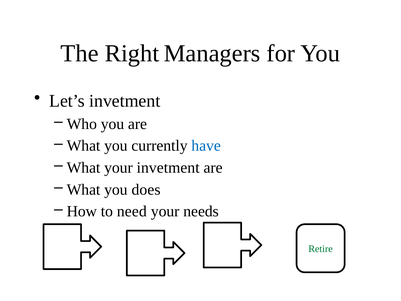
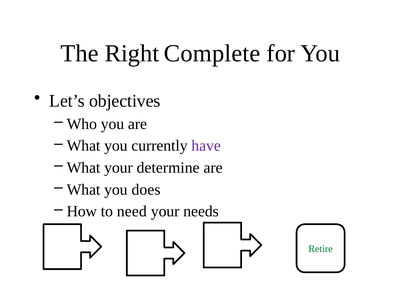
Managers: Managers -> Complete
Let’s invetment: invetment -> objectives
have colour: blue -> purple
your invetment: invetment -> determine
